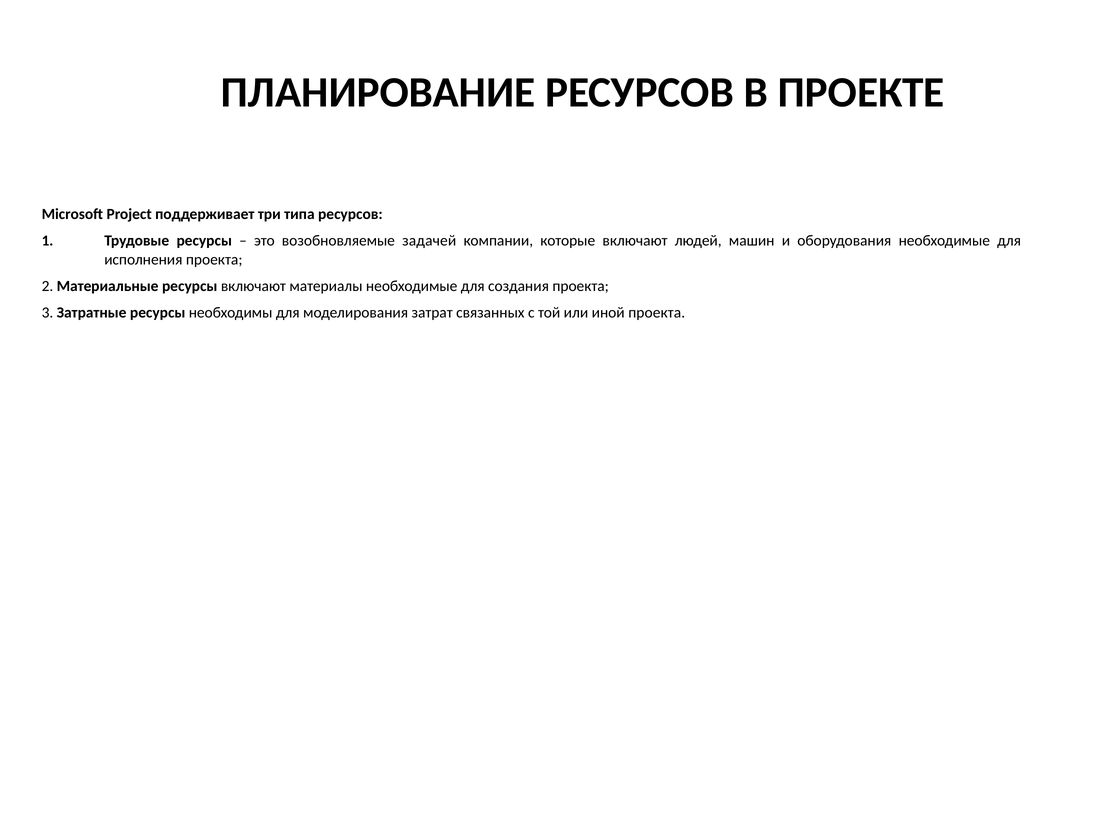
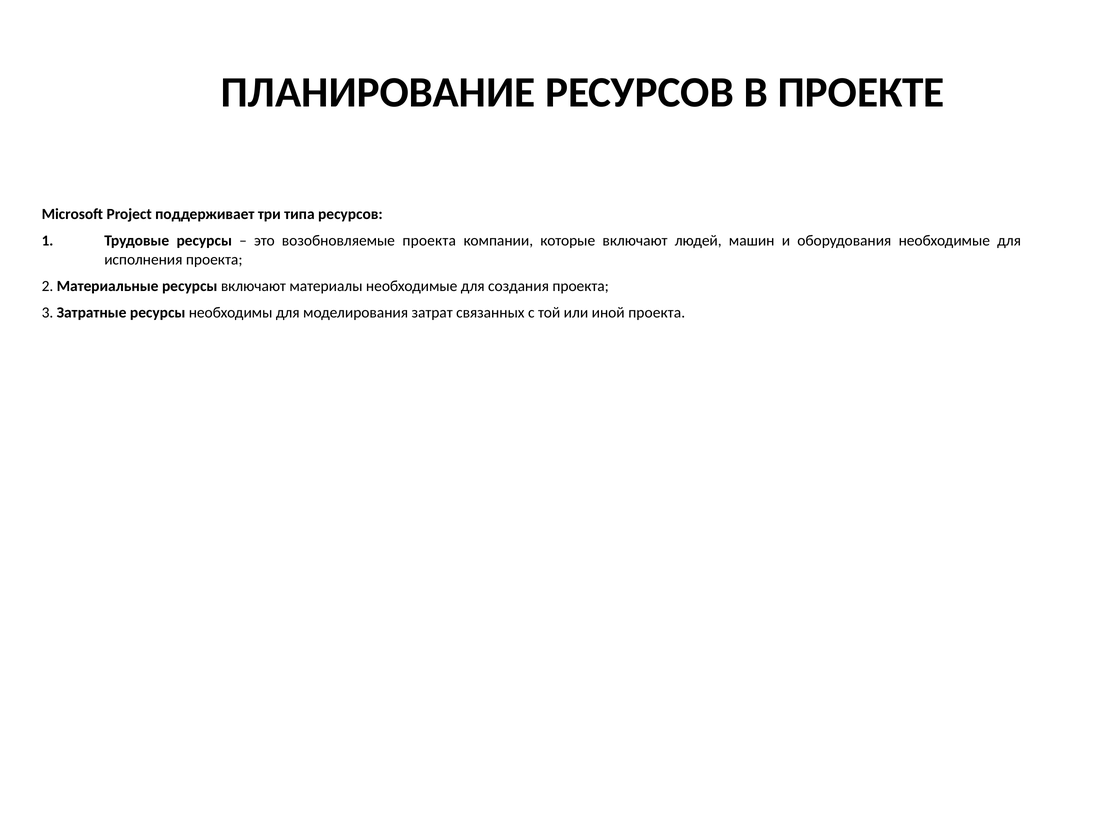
возобновляемые задачей: задачей -> проекта
